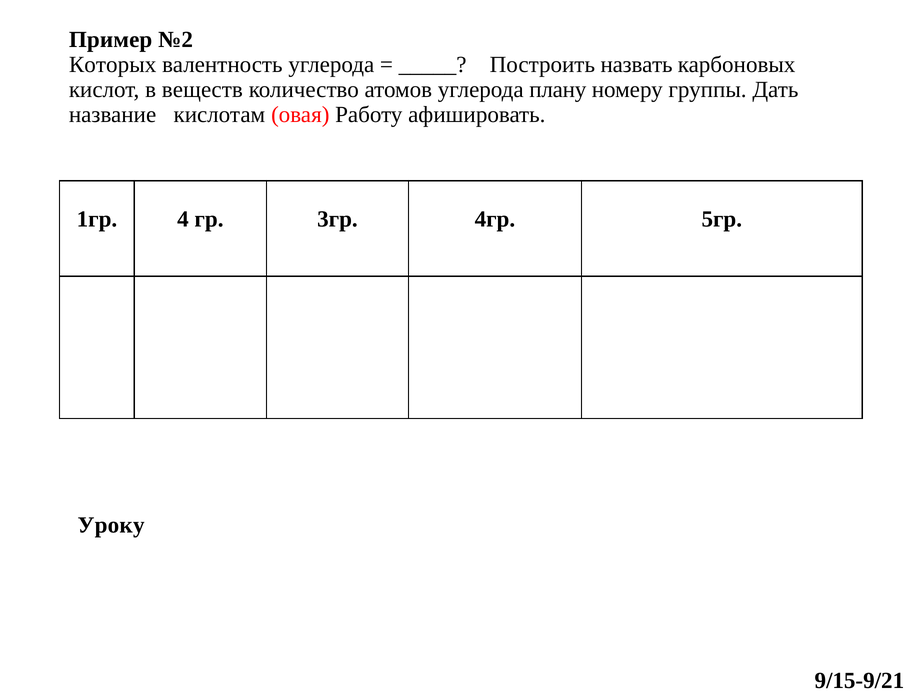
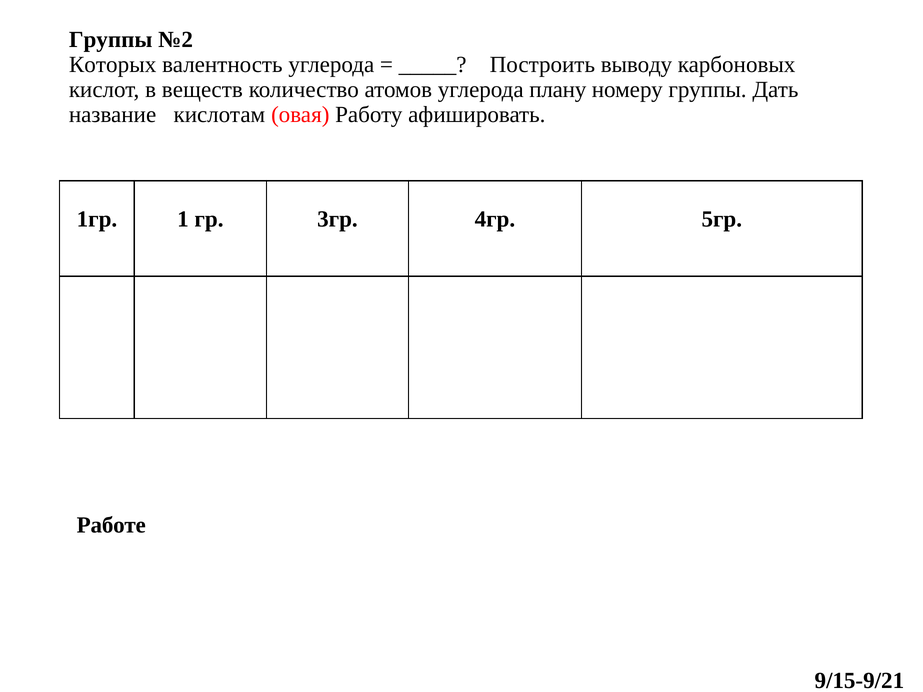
Пример at (111, 40): Пример -> Группы
назвать: назвать -> выводу
4: 4 -> 1
Уроку: Уроку -> Работе
